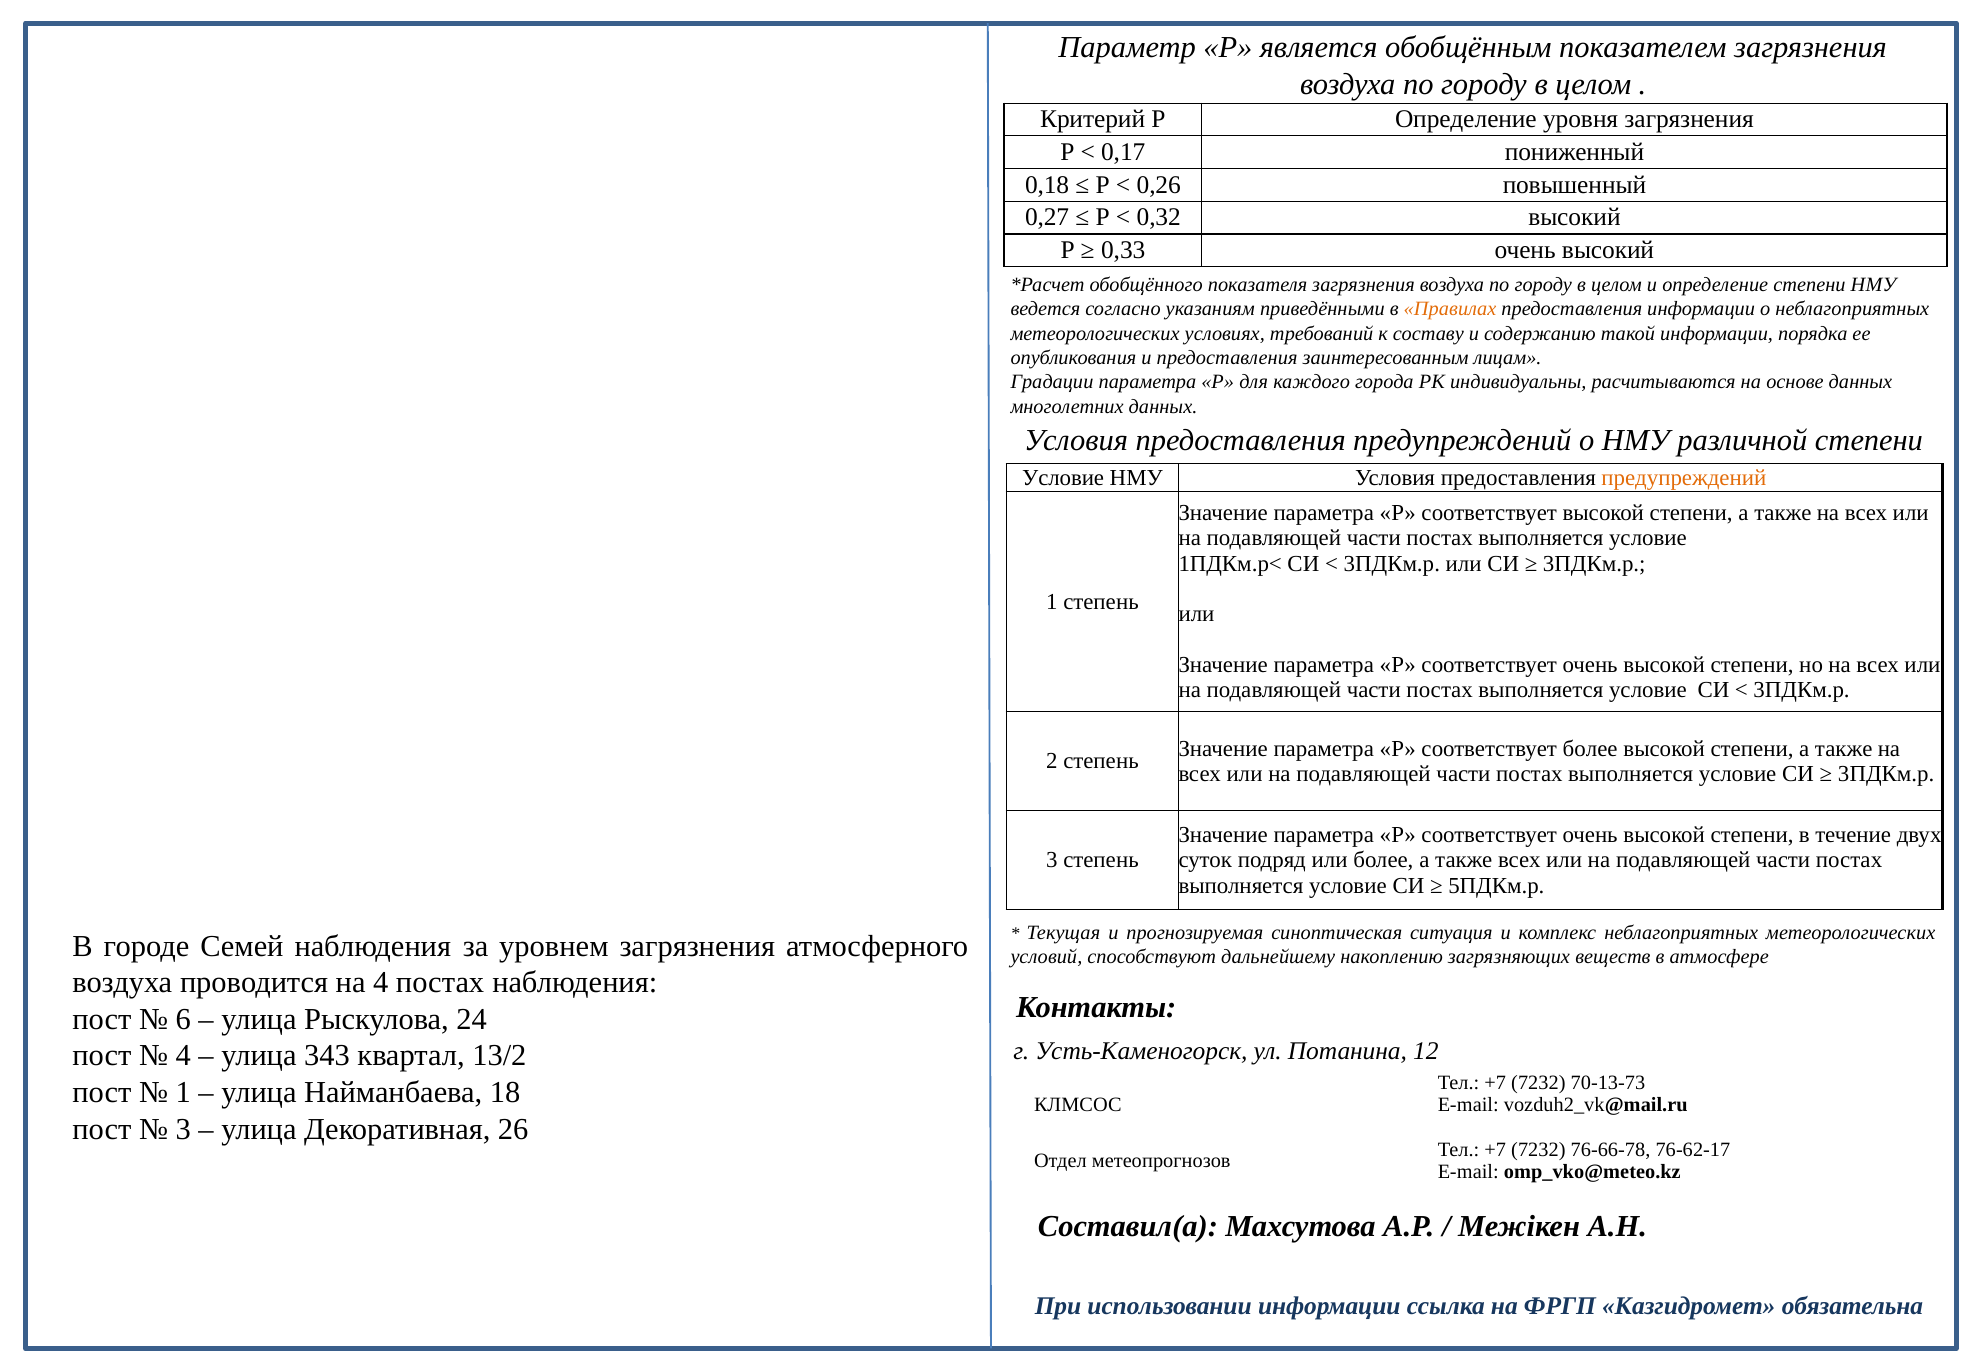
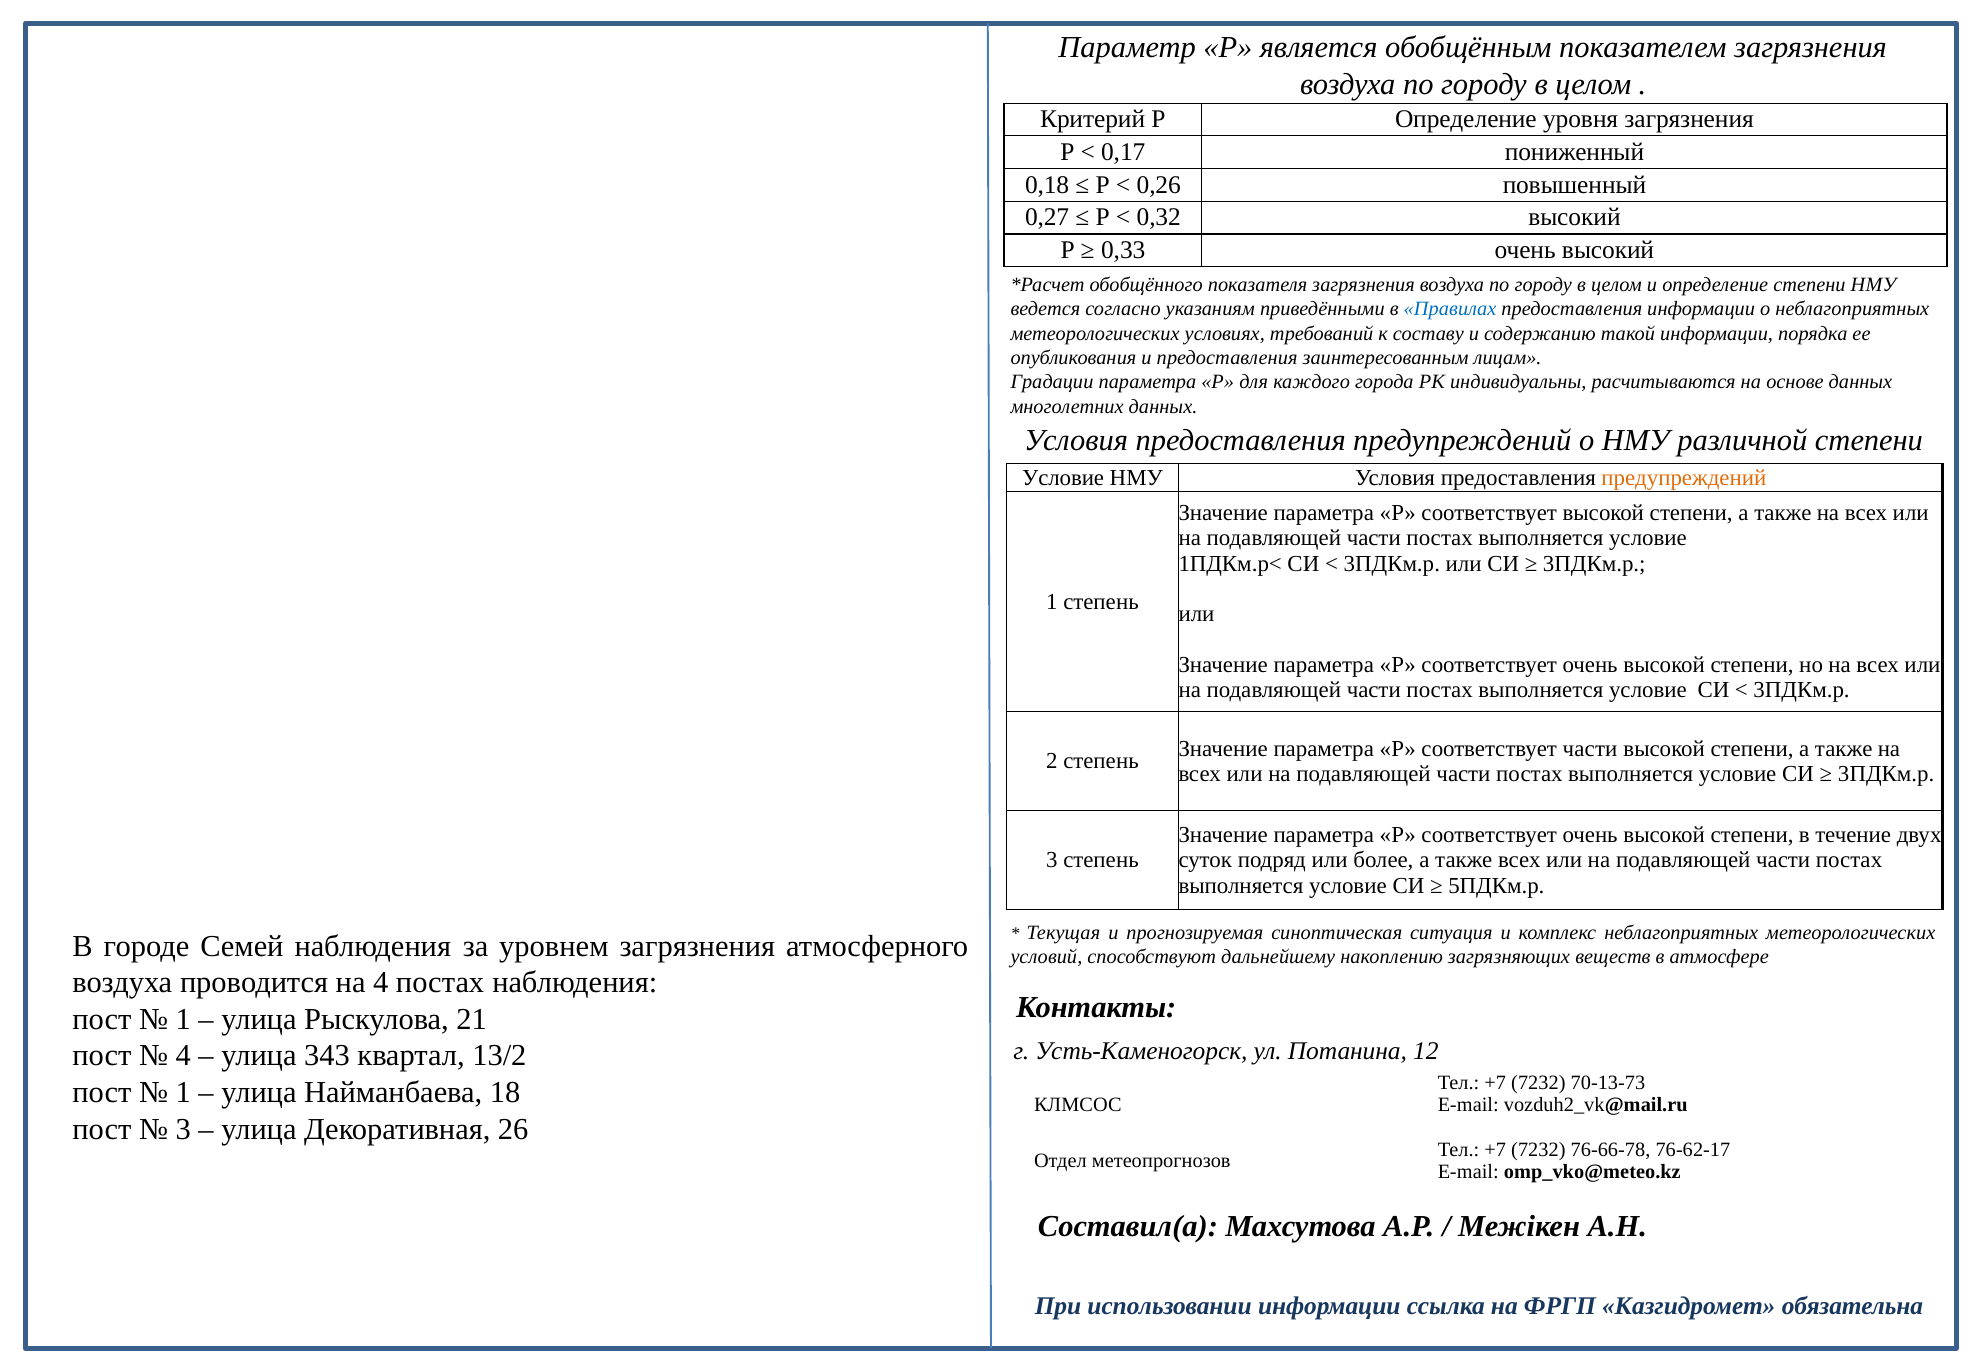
Правилах colour: orange -> blue
соответствует более: более -> части
6 at (183, 1019): 6 -> 1
24: 24 -> 21
